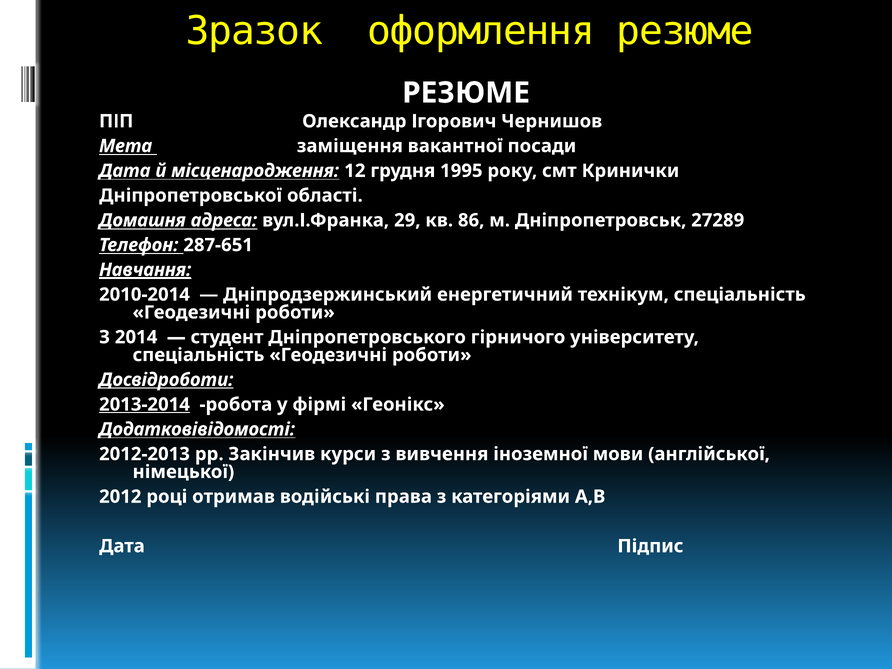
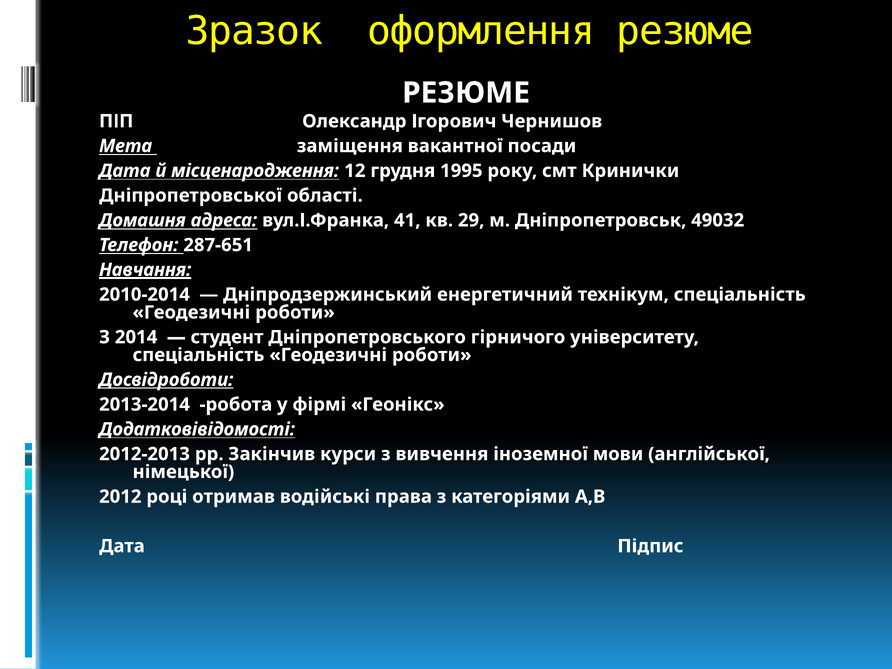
29: 29 -> 41
86: 86 -> 29
27289: 27289 -> 49032
2013-2014 underline: present -> none
